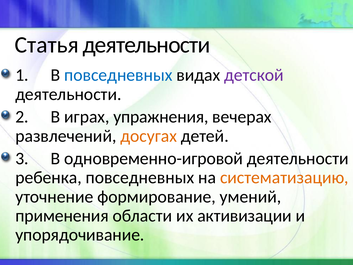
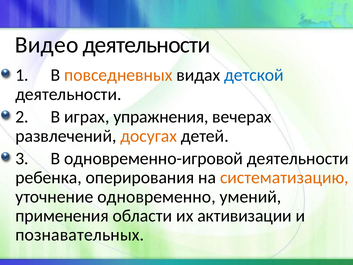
Статья: Статья -> Видео
повседневных at (118, 75) colour: blue -> orange
детской colour: purple -> blue
ребенка повседневных: повседневных -> оперирования
формирование: формирование -> одновременно
упорядочивание: упорядочивание -> познавательных
